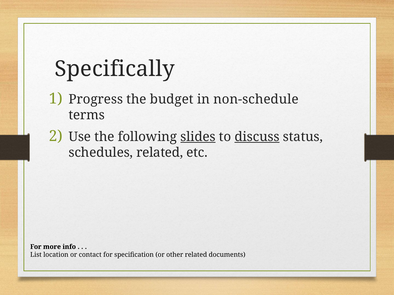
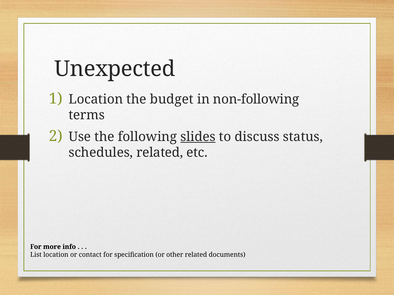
Specifically: Specifically -> Unexpected
Progress at (96, 100): Progress -> Location
non-schedule: non-schedule -> non-following
discuss underline: present -> none
